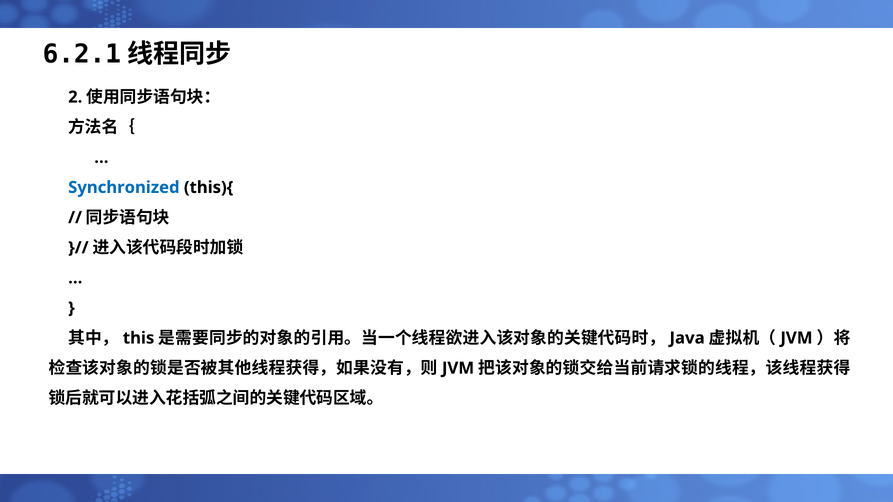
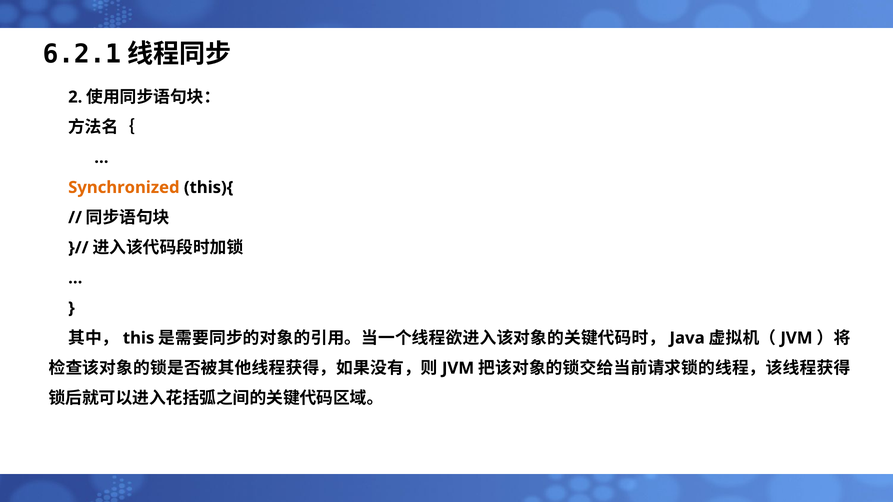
Synchronized colour: blue -> orange
